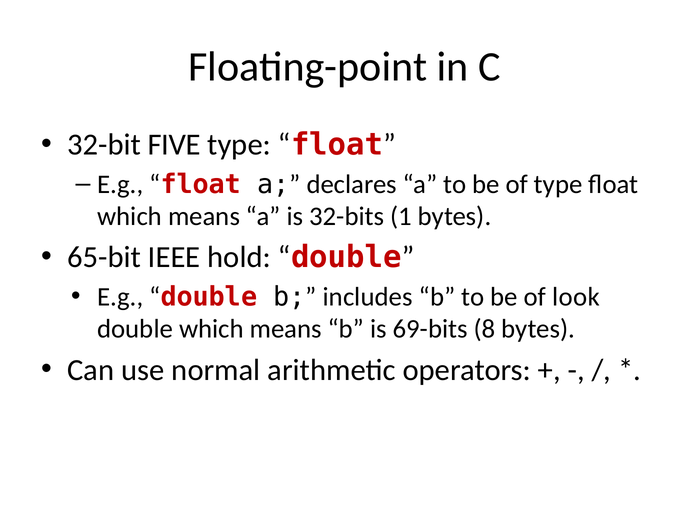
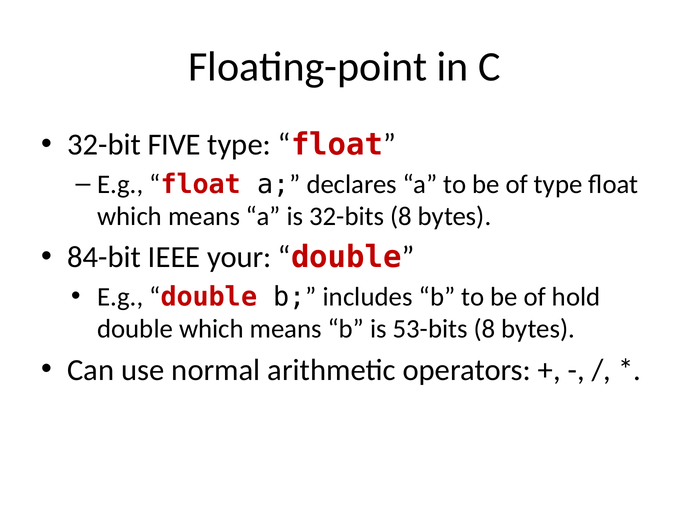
32-bits 1: 1 -> 8
65-bit: 65-bit -> 84-bit
hold: hold -> your
look: look -> hold
69-bits: 69-bits -> 53-bits
